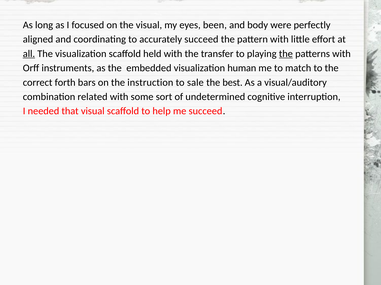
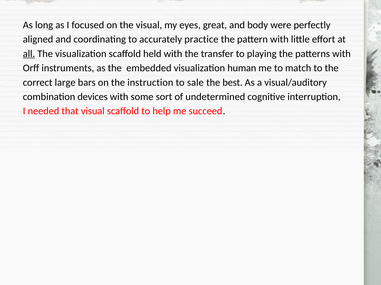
been: been -> great
accurately succeed: succeed -> practice
the at (286, 54) underline: present -> none
forth: forth -> large
related: related -> devices
